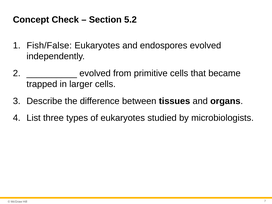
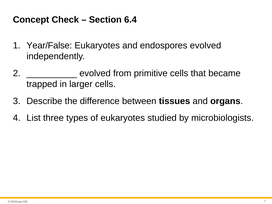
5.2: 5.2 -> 6.4
Fish/False: Fish/False -> Year/False
